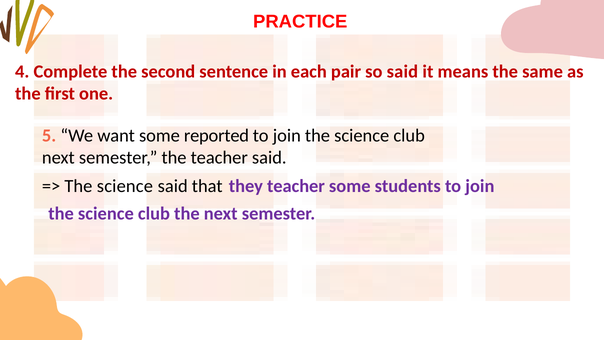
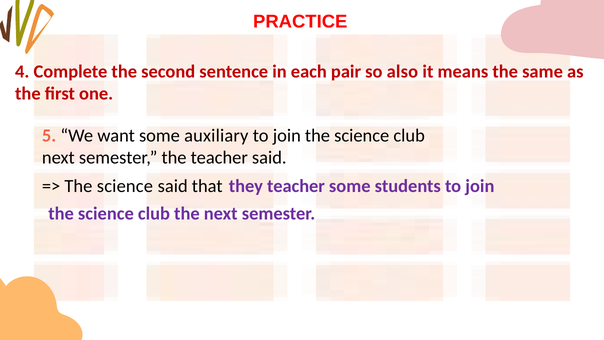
so said: said -> also
reported: reported -> auxiliary
